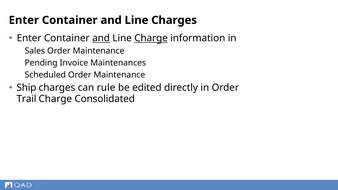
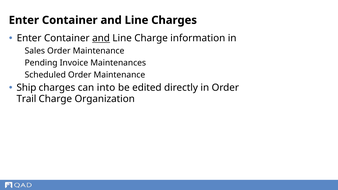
Charge at (151, 38) underline: present -> none
rule: rule -> into
Consolidated: Consolidated -> Organization
